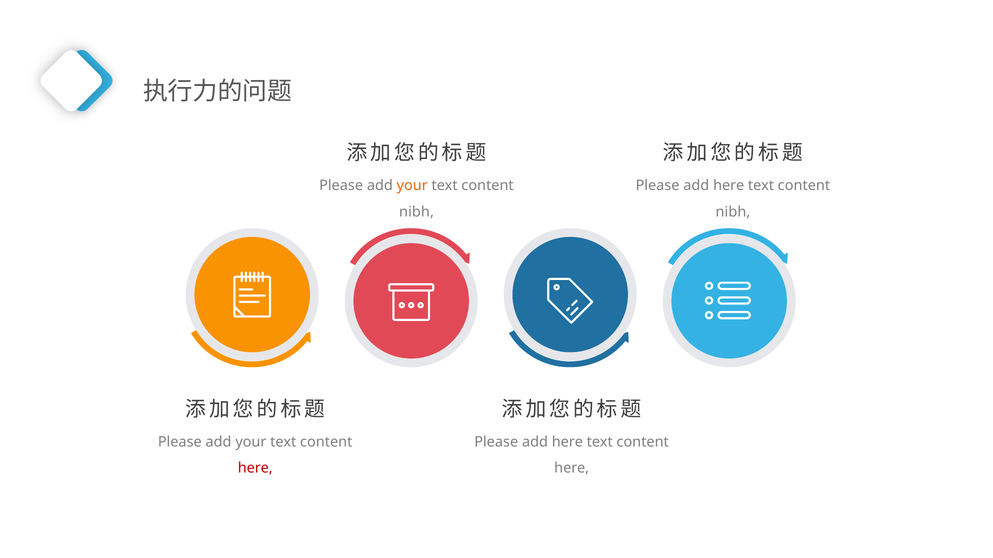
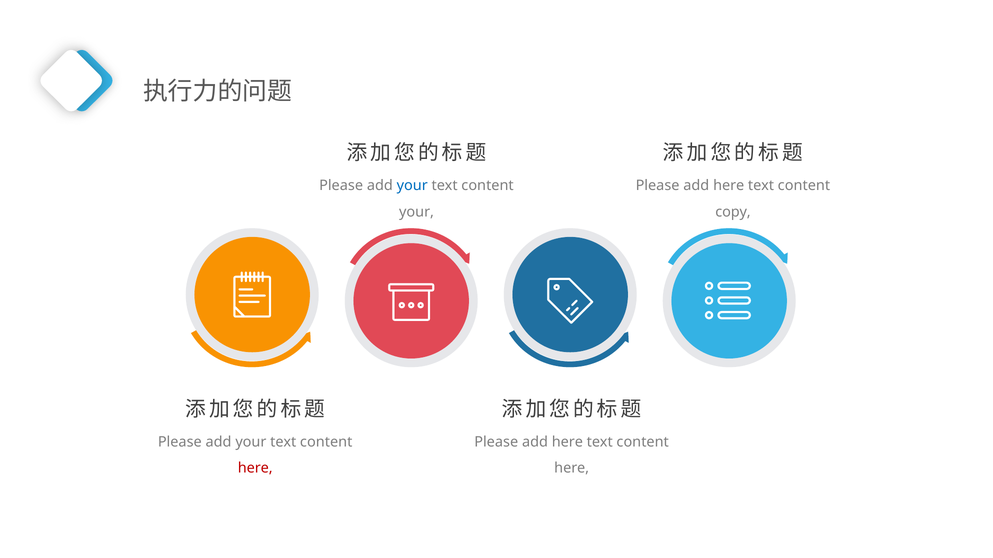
your at (412, 186) colour: orange -> blue
nibh at (416, 212): nibh -> your
nibh at (733, 212): nibh -> copy
